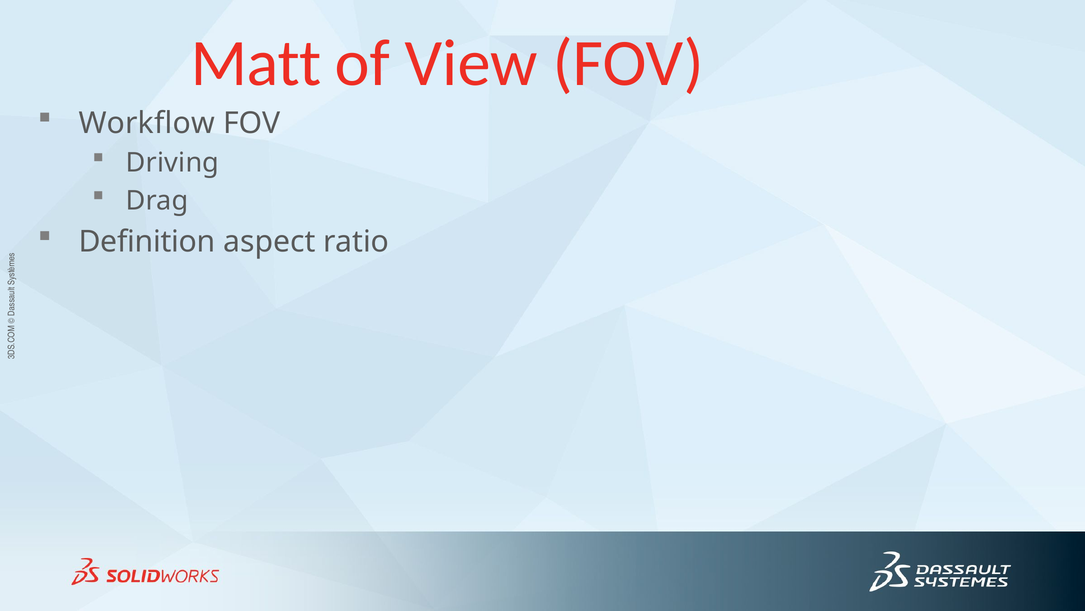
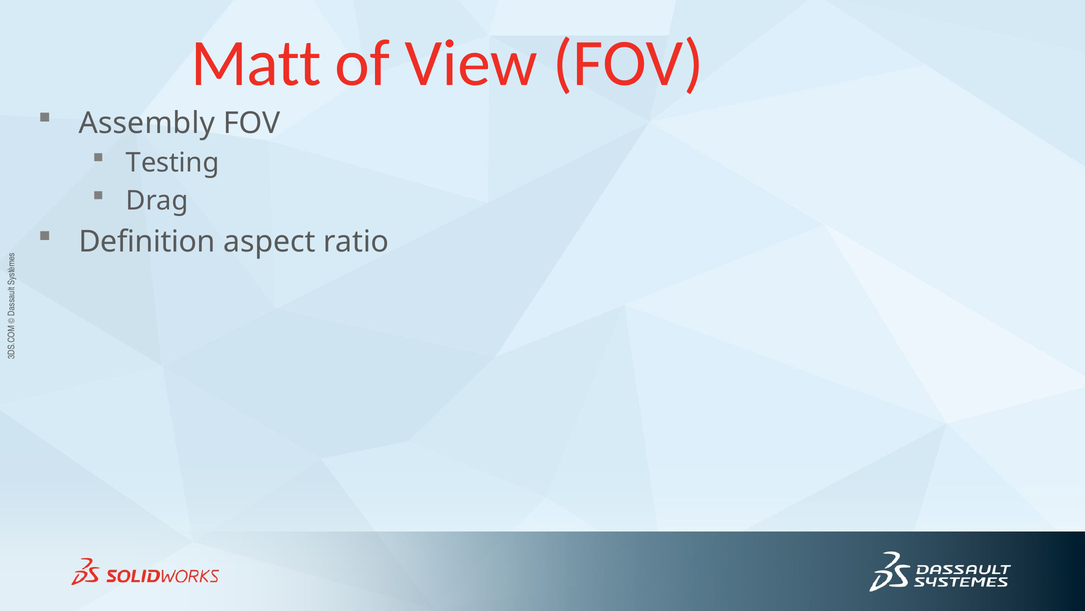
Workflow: Workflow -> Assembly
Driving: Driving -> Testing
